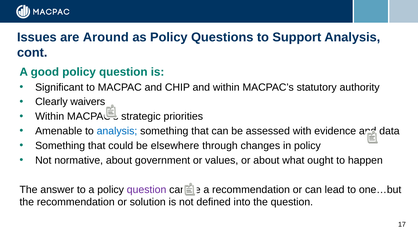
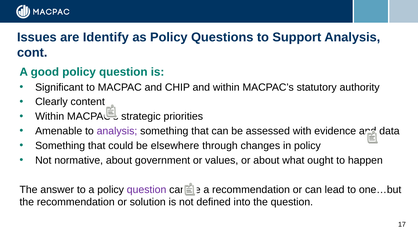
Around: Around -> Identify
waivers: waivers -> content
analysis at (117, 131) colour: blue -> purple
